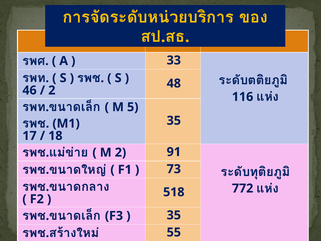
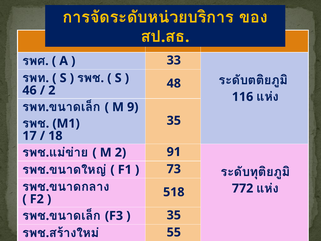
5: 5 -> 9
